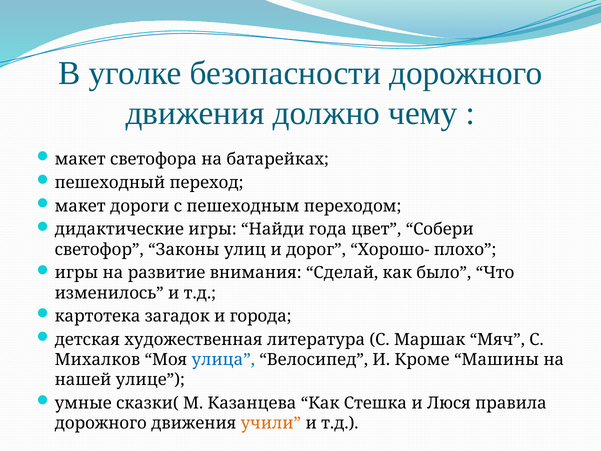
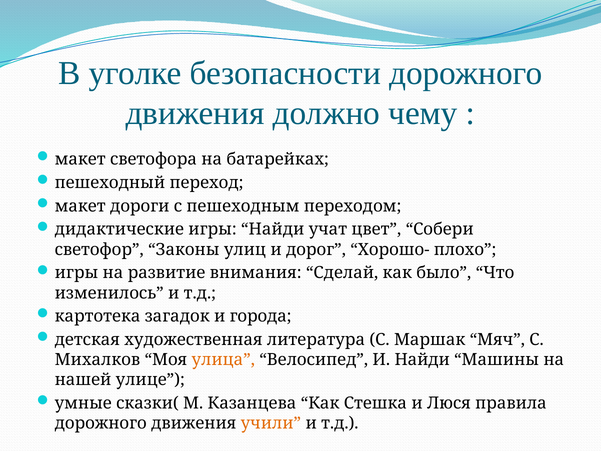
года: года -> учат
улица colour: blue -> orange
И Кроме: Кроме -> Найди
